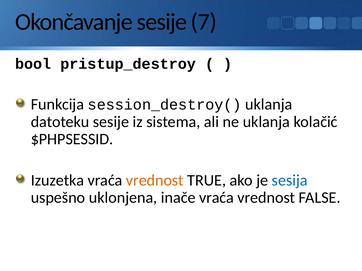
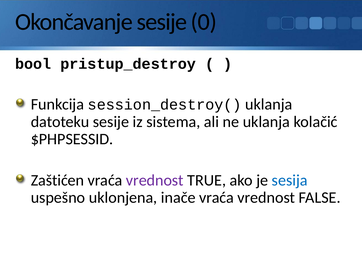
7: 7 -> 0
Izuzetka: Izuzetka -> Zaštićen
vrednost at (155, 181) colour: orange -> purple
